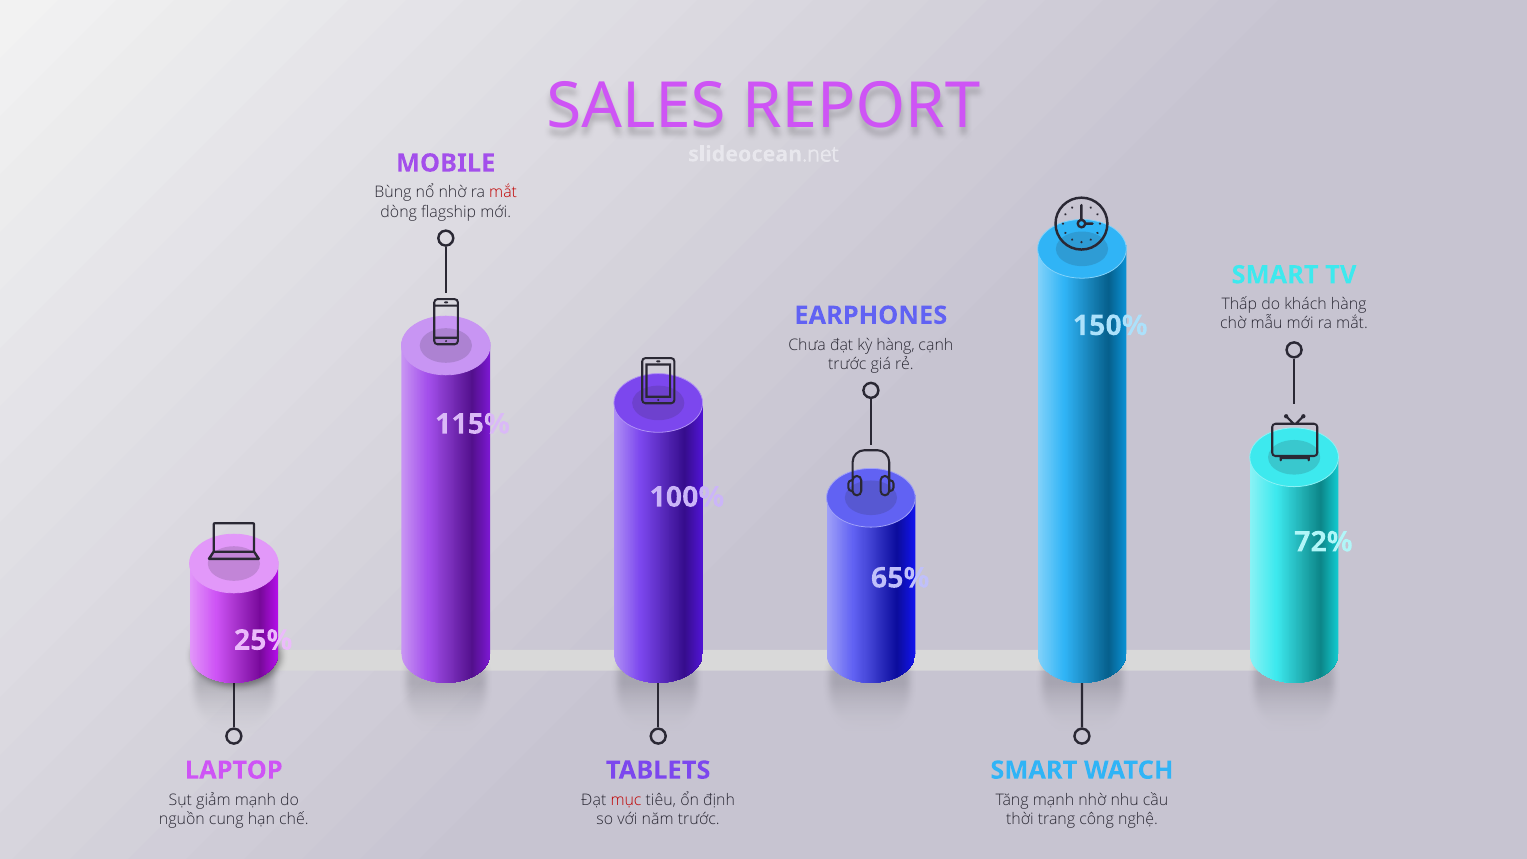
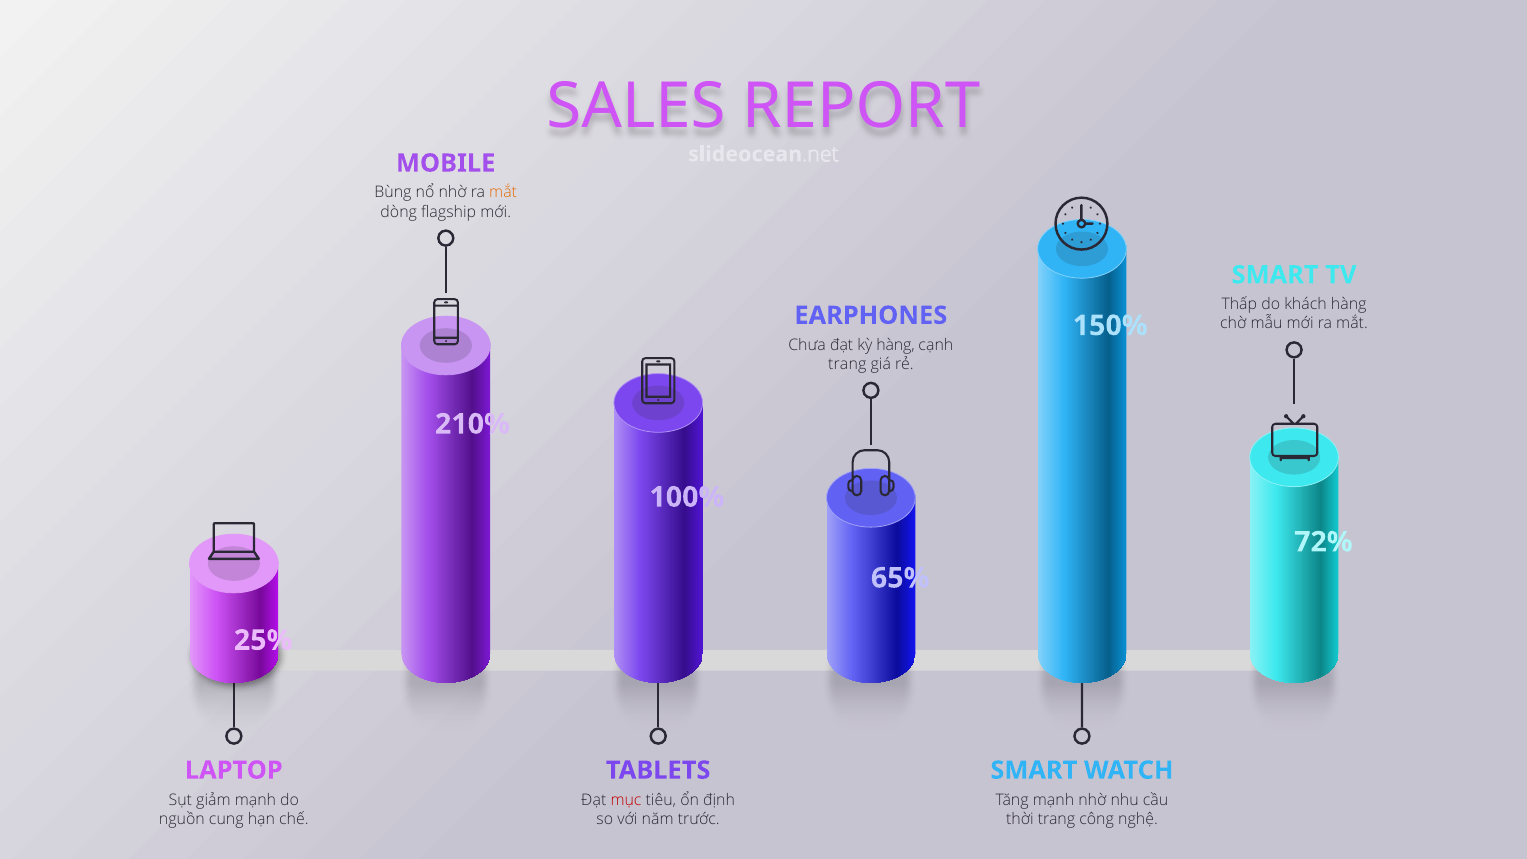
mắt at (503, 193) colour: red -> orange
trước at (847, 364): trước -> trang
115%: 115% -> 210%
